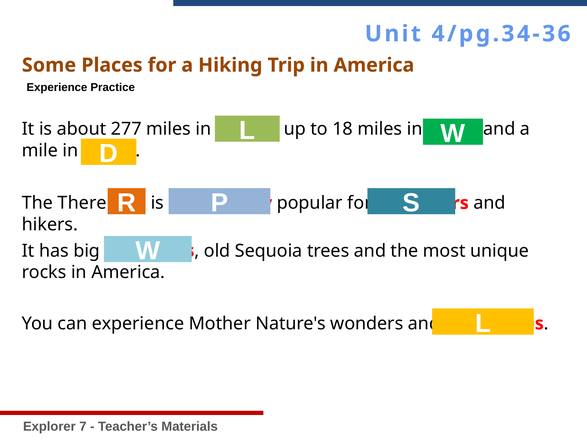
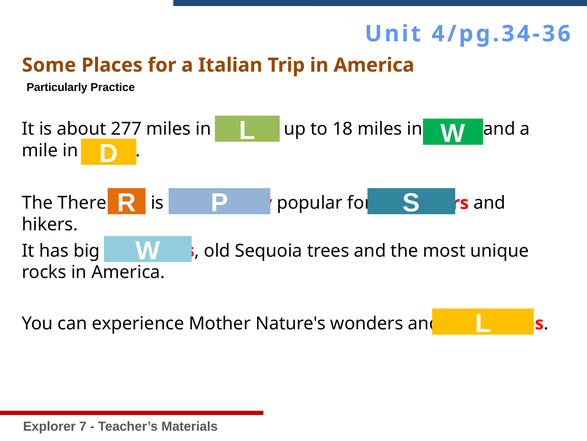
Hiking: Hiking -> Italian
Experience at (57, 87): Experience -> Particularly
